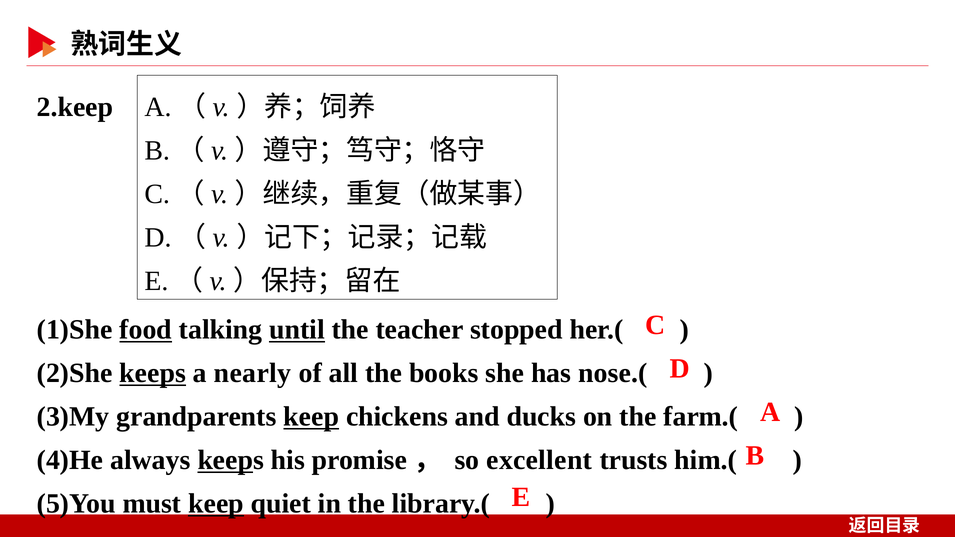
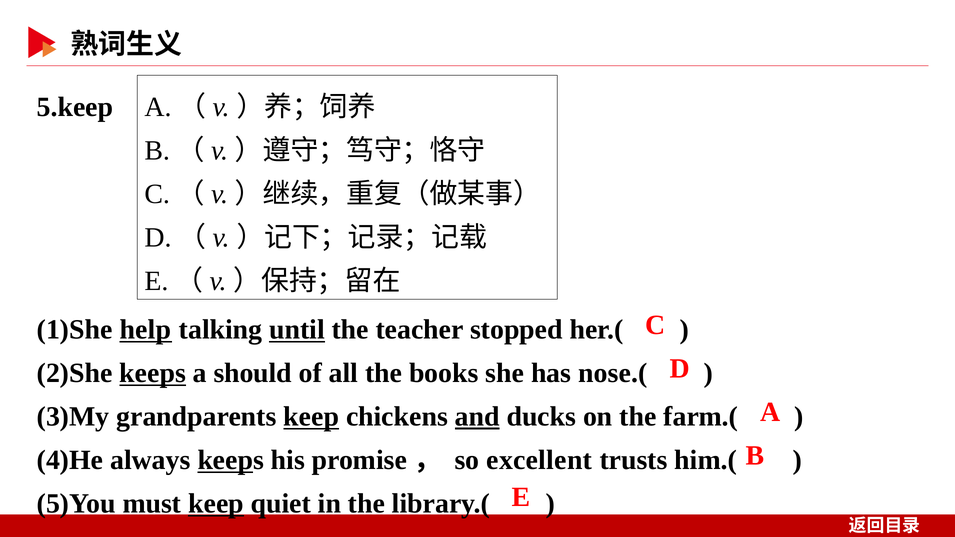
2.keep: 2.keep -> 5.keep
food: food -> help
nearly: nearly -> should
and underline: none -> present
